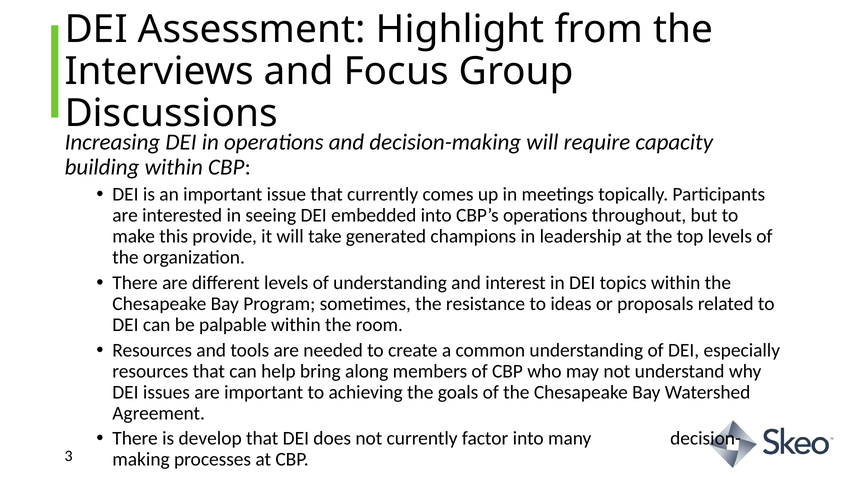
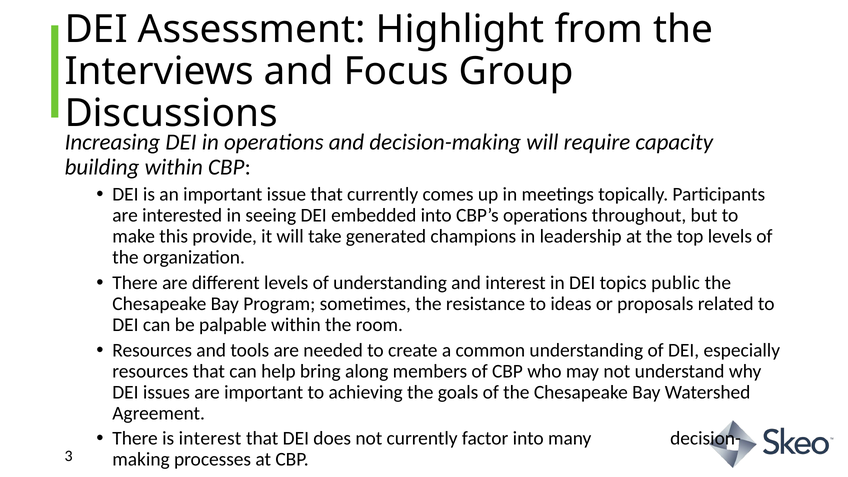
topics within: within -> public
is develop: develop -> interest
